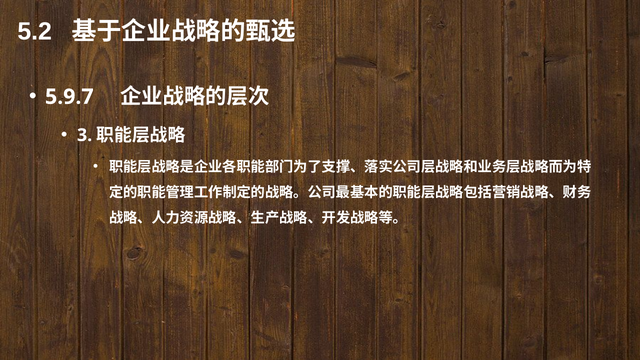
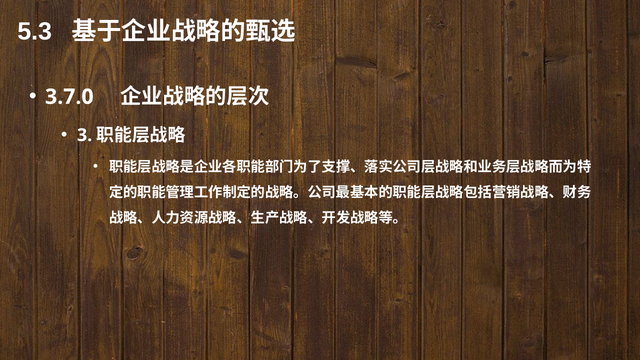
5.2: 5.2 -> 5.3
5.9.7: 5.9.7 -> 3.7.0
